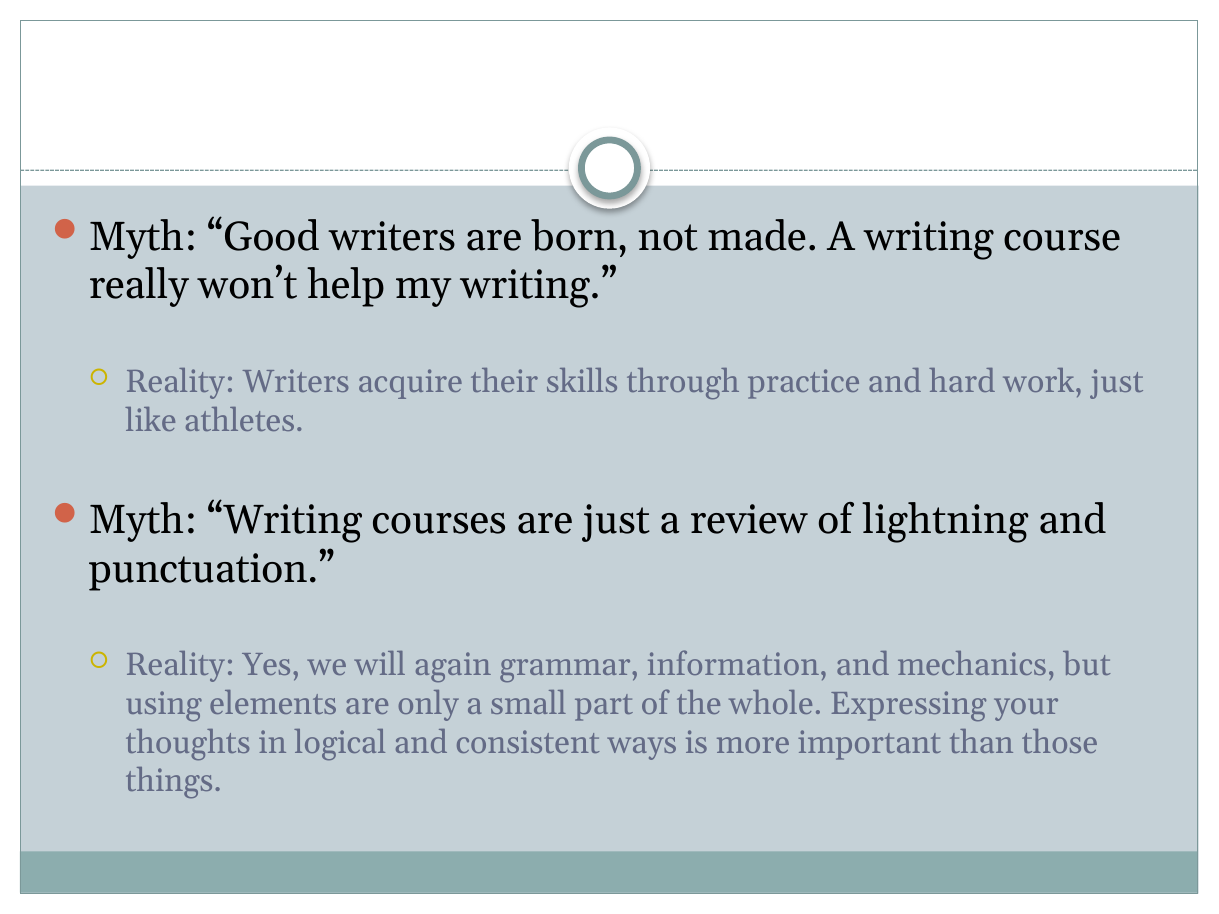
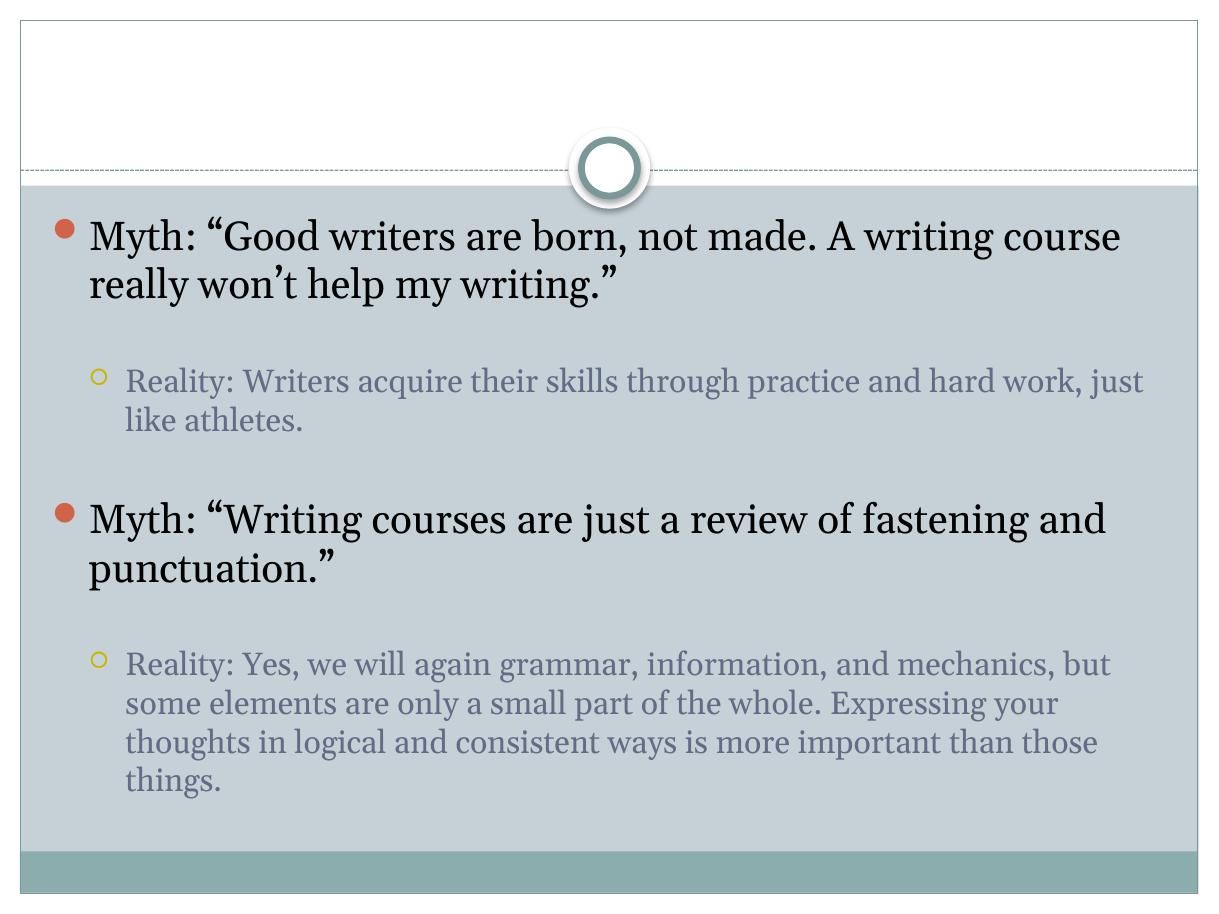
lightning: lightning -> fastening
using: using -> some
